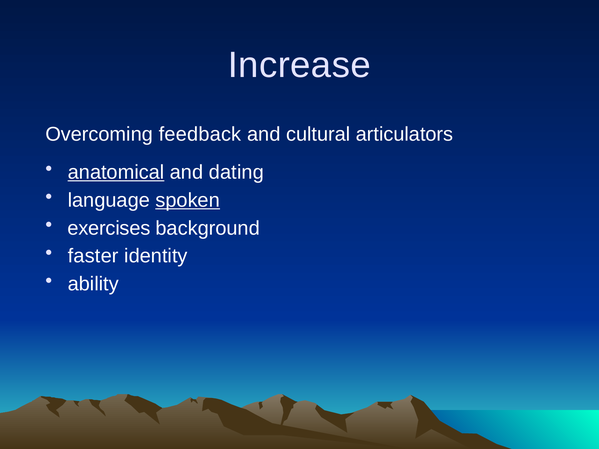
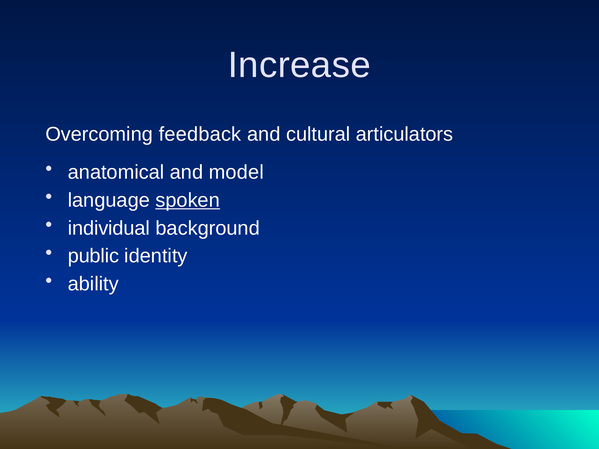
anatomical underline: present -> none
dating: dating -> model
exercises: exercises -> individual
faster: faster -> public
